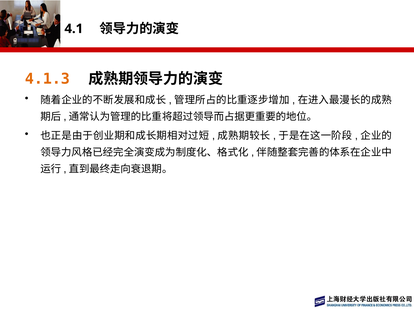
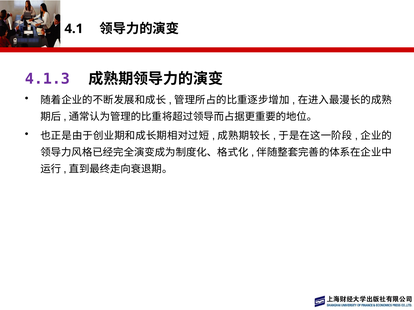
4.1.3 colour: orange -> purple
